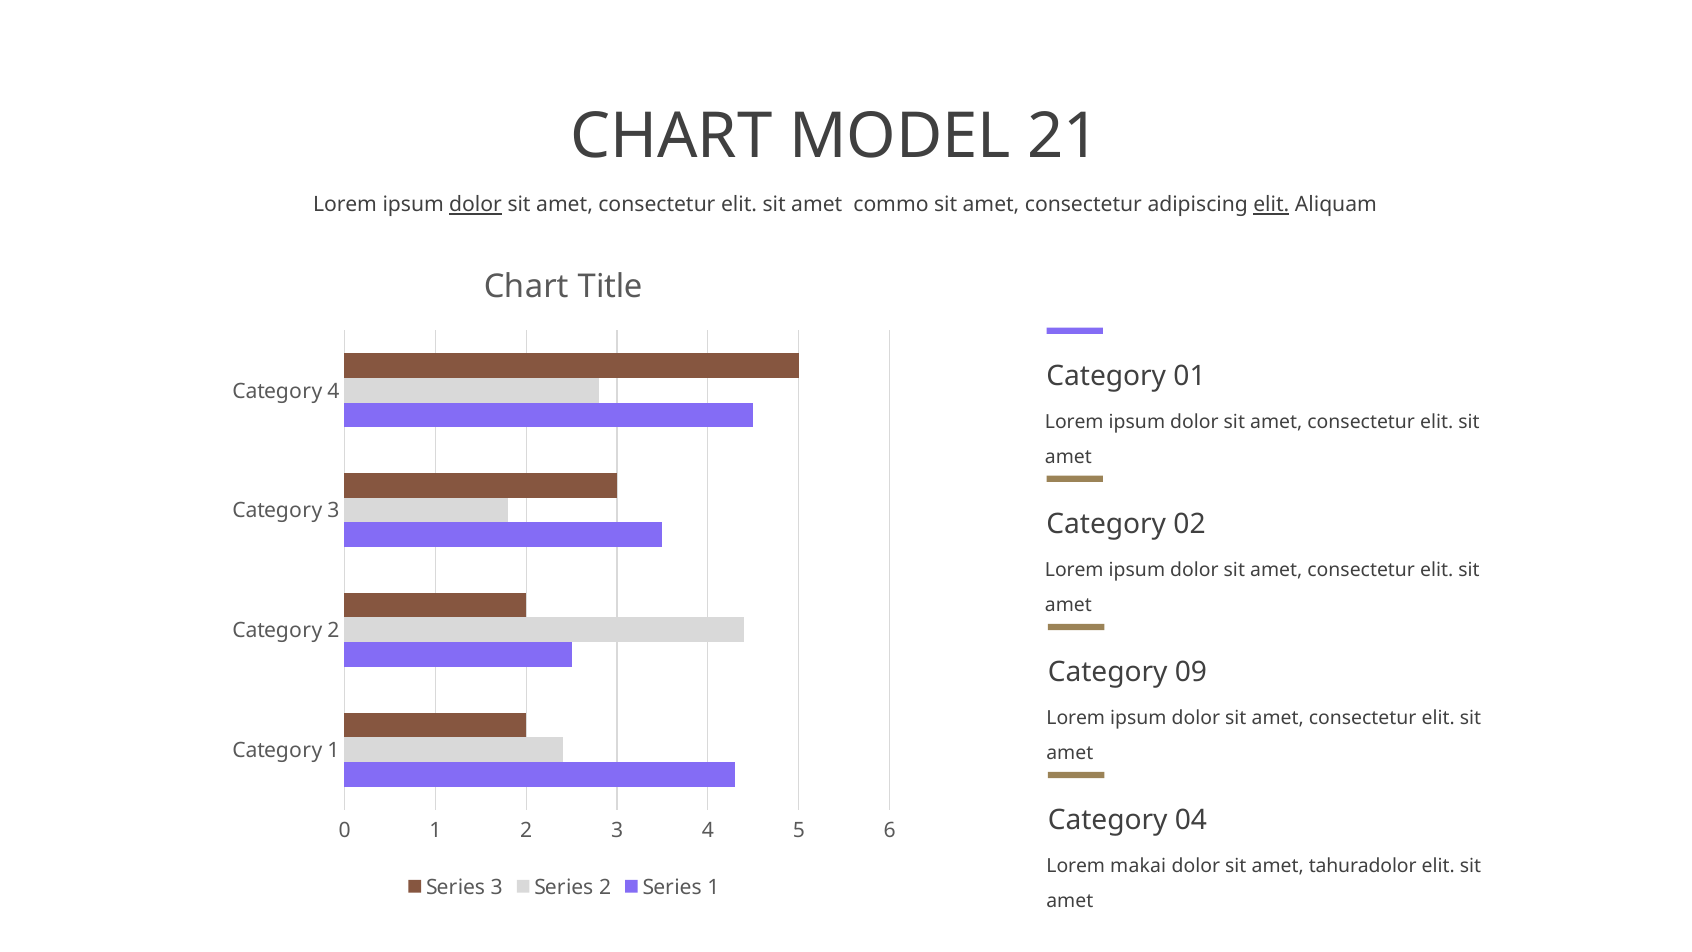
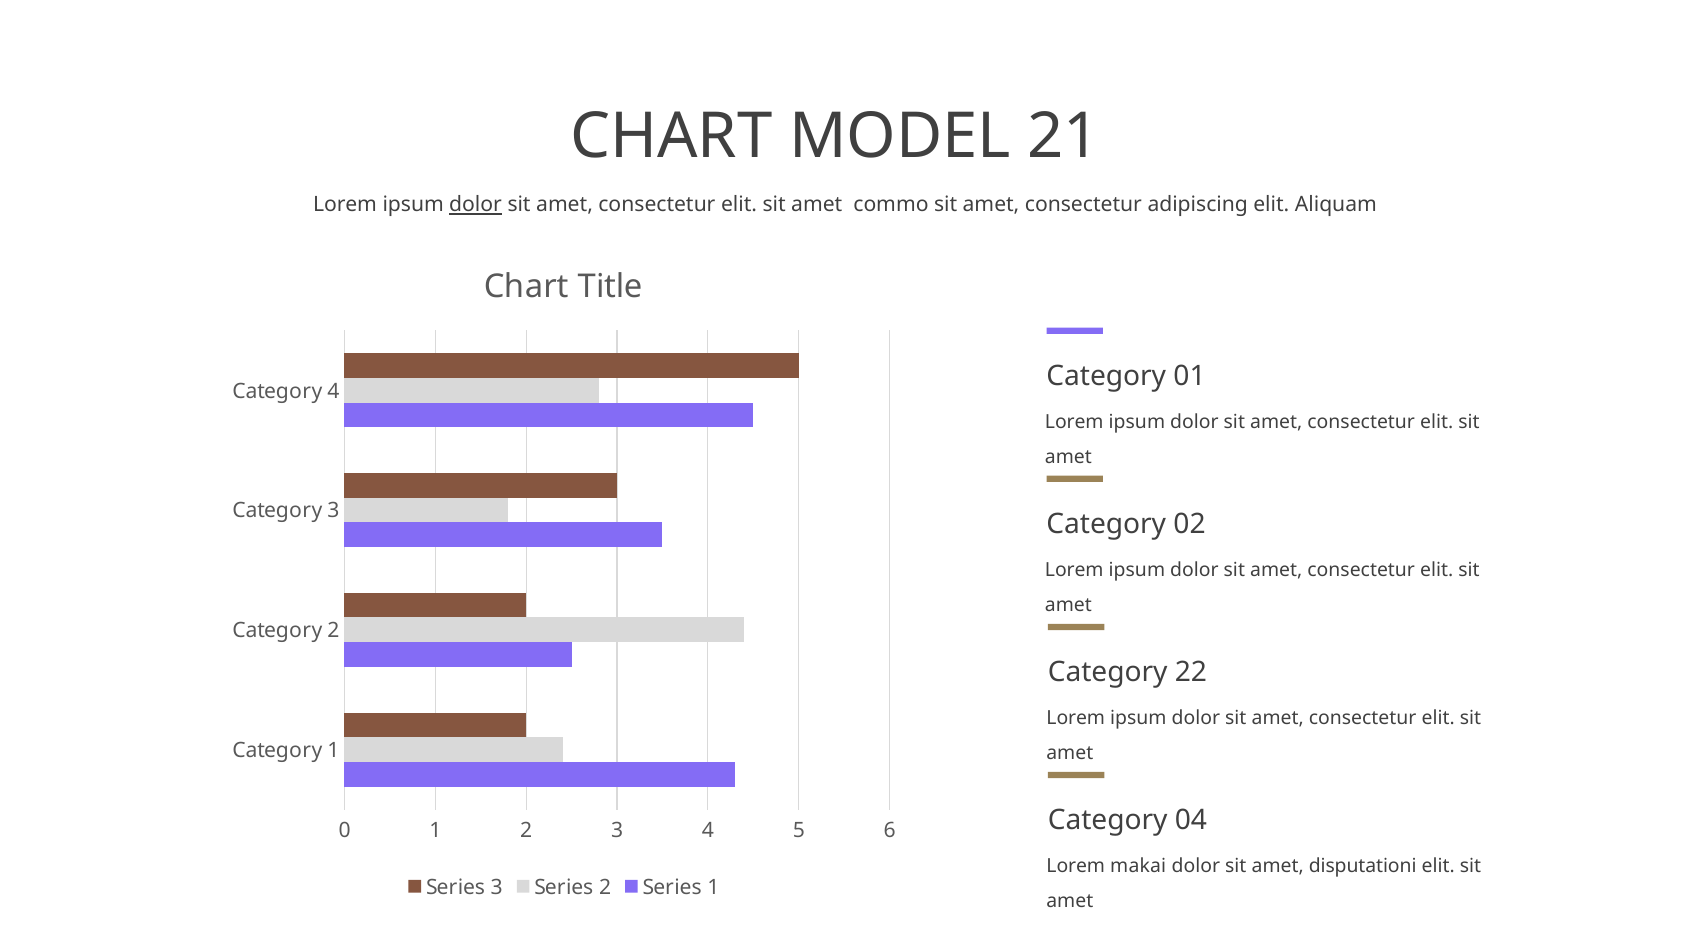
elit at (1271, 205) underline: present -> none
09: 09 -> 22
tahuradolor: tahuradolor -> disputationi
